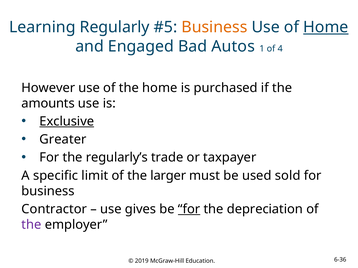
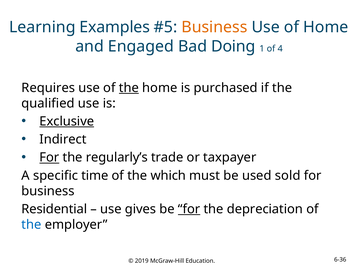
Regularly: Regularly -> Examples
Home at (326, 27) underline: present -> none
Autos: Autos -> Doing
However: However -> Requires
the at (129, 88) underline: none -> present
amounts: amounts -> qualified
Greater: Greater -> Indirect
For at (49, 158) underline: none -> present
limit: limit -> time
larger: larger -> which
Contractor: Contractor -> Residential
the at (31, 225) colour: purple -> blue
